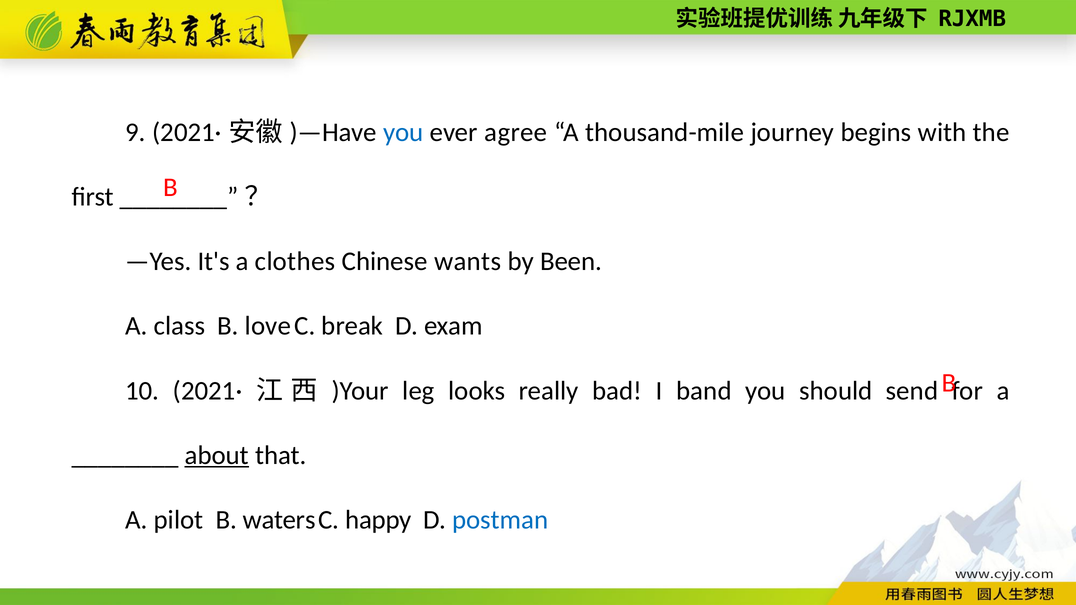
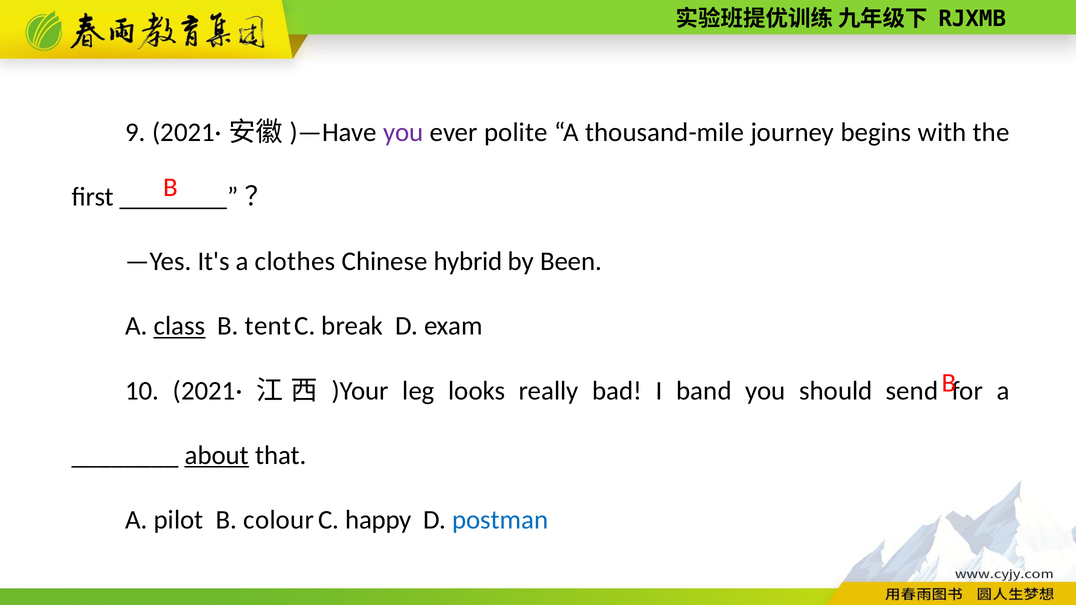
you at (403, 133) colour: blue -> purple
agree: agree -> polite
wants: wants -> hybrid
class underline: none -> present
love: love -> tent
waters: waters -> colour
